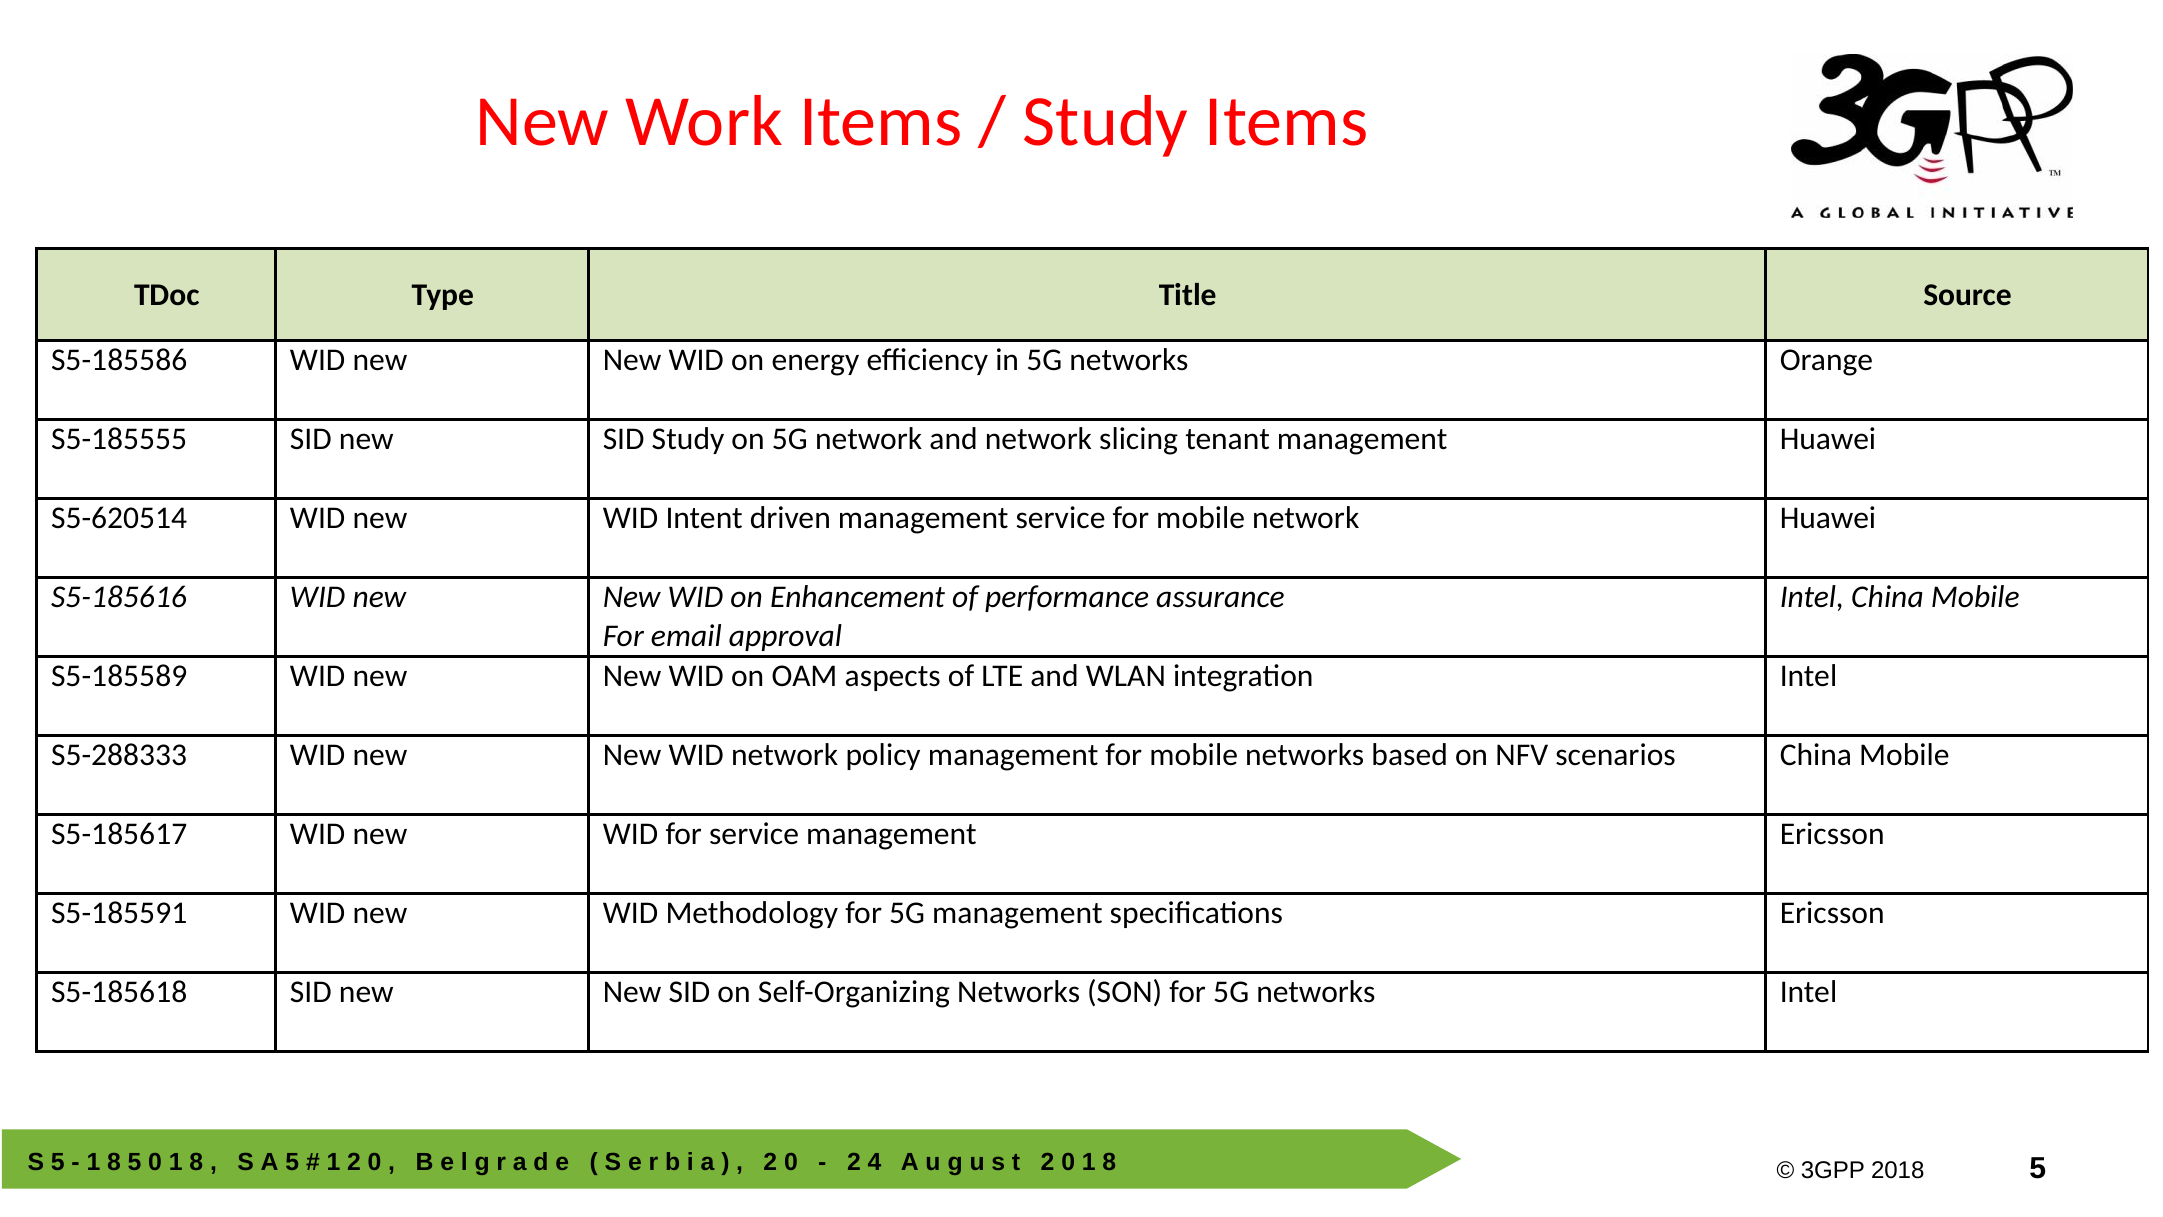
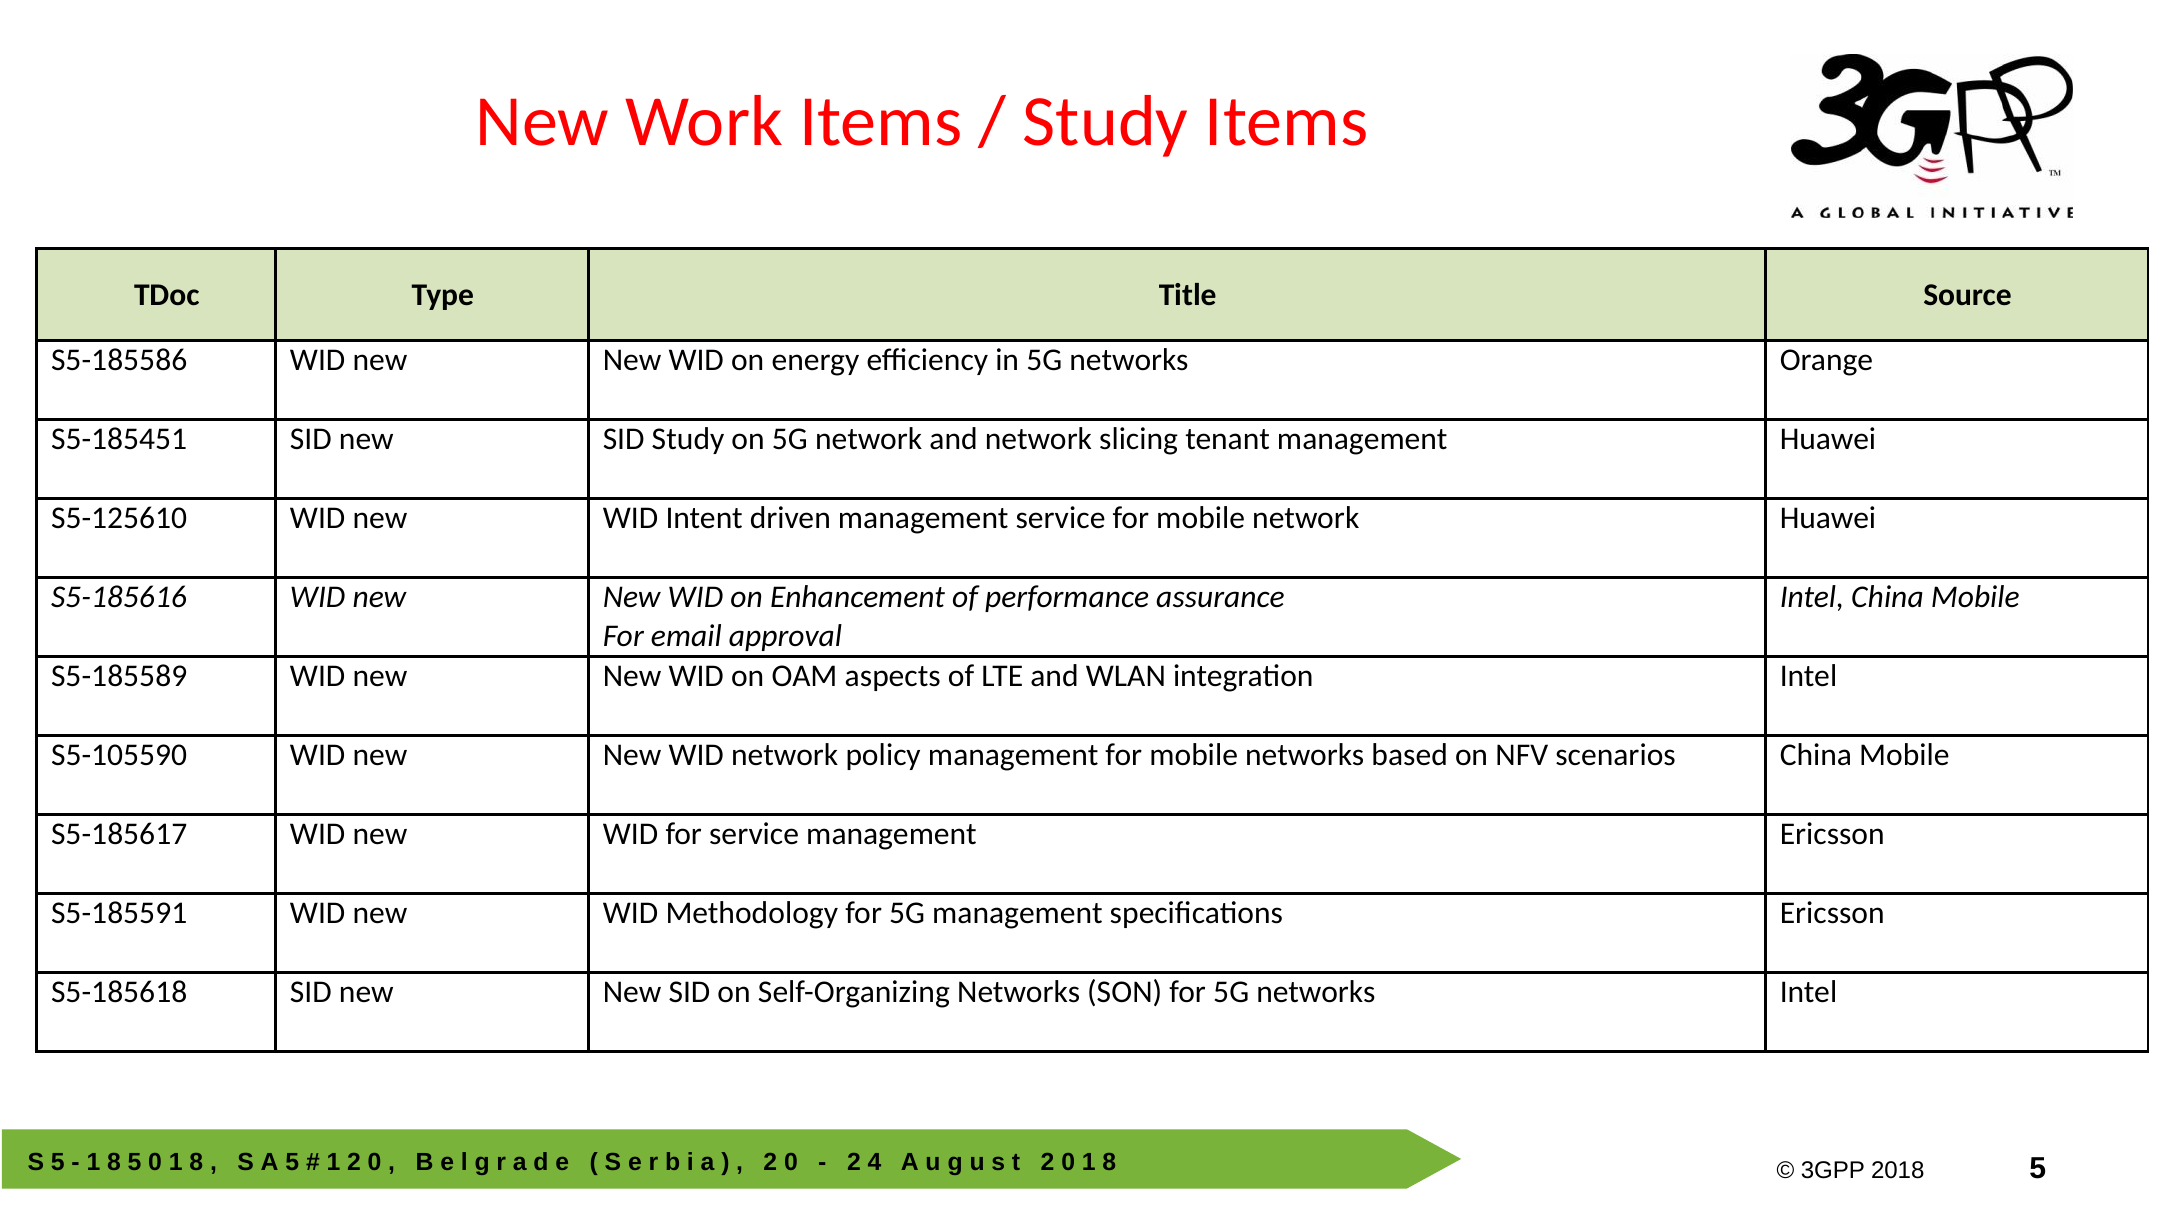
S5-185555: S5-185555 -> S5-185451
S5-620514: S5-620514 -> S5-125610
S5-288333: S5-288333 -> S5-105590
